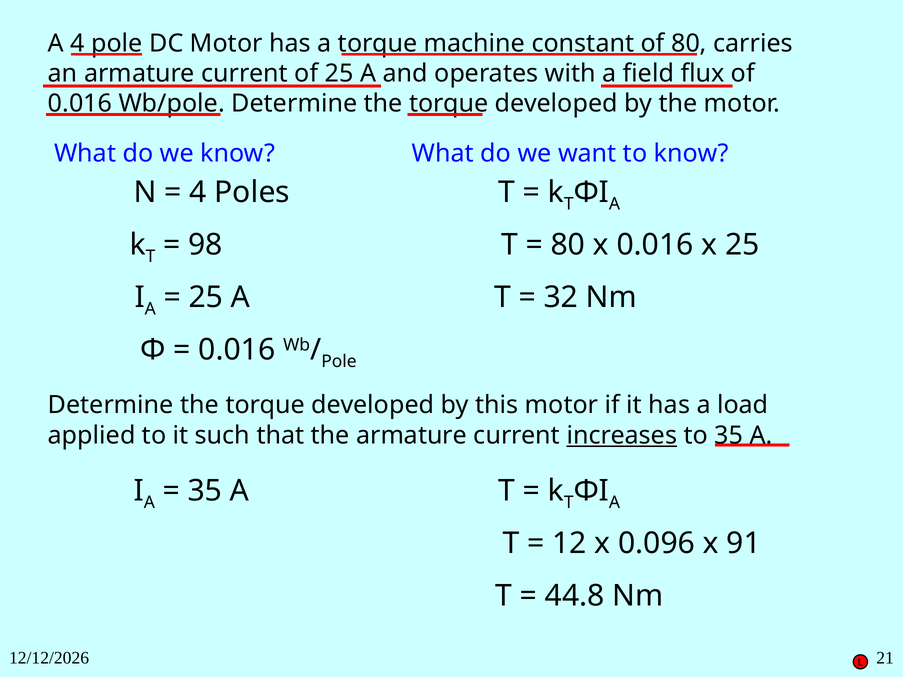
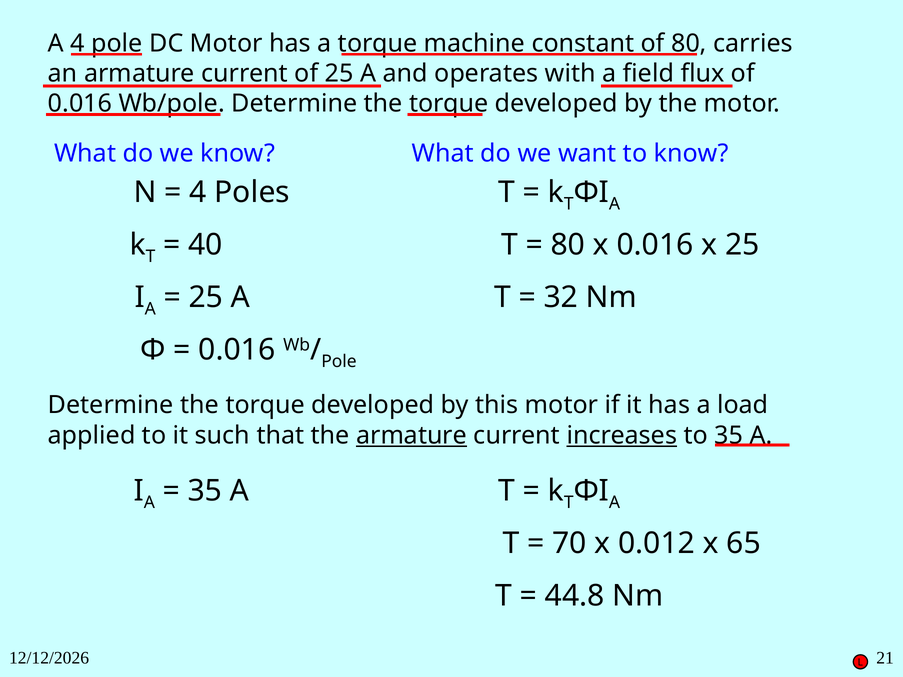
98: 98 -> 40
armature at (412, 435) underline: none -> present
12: 12 -> 70
0.096: 0.096 -> 0.012
91: 91 -> 65
